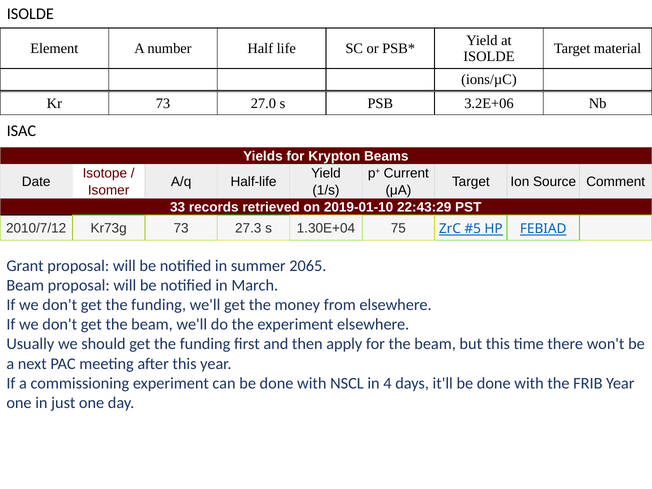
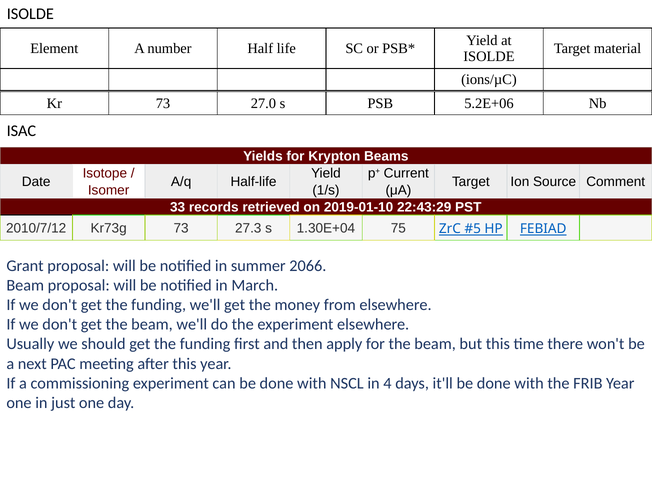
3.2E+06: 3.2E+06 -> 5.2E+06
2065: 2065 -> 2066
